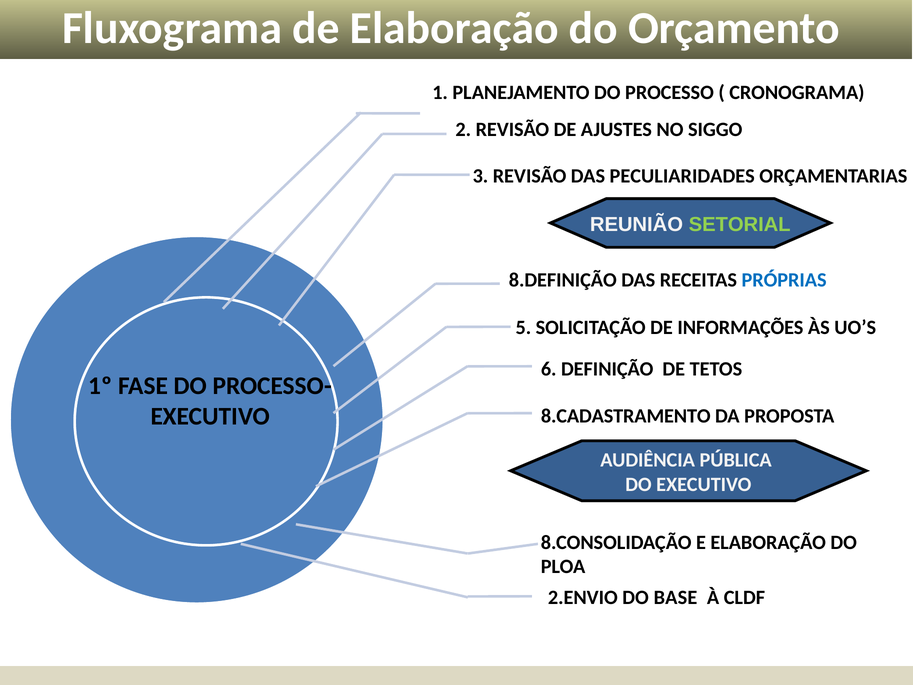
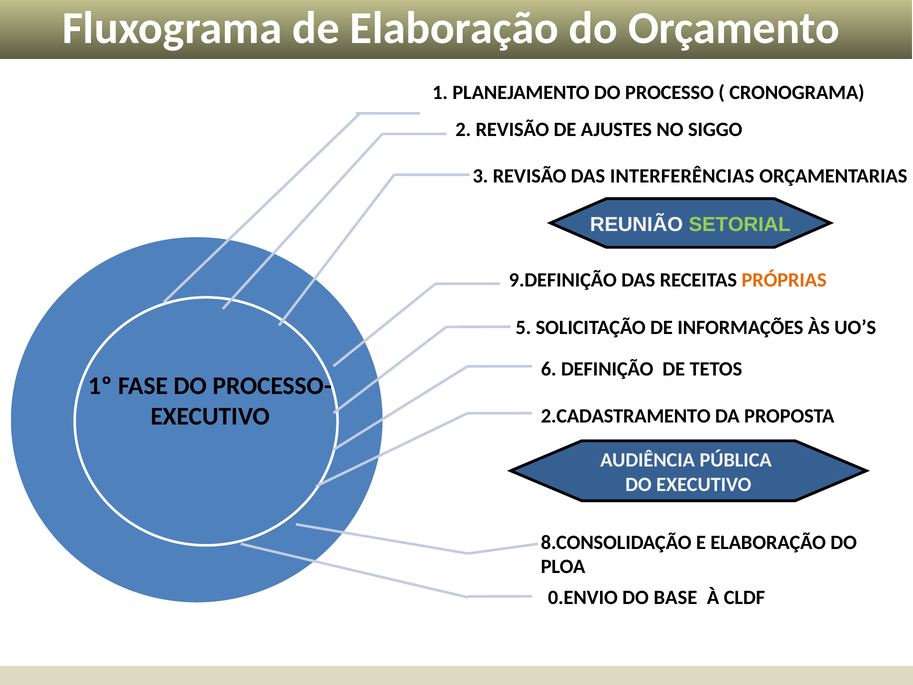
PECULIARIDADES: PECULIARIDADES -> INTERFERÊNCIAS
8.DEFINIÇÃO: 8.DEFINIÇÃO -> 9.DEFINIÇÃO
PRÓPRIAS colour: blue -> orange
8.CADASTRAMENTO: 8.CADASTRAMENTO -> 2.CADASTRAMENTO
2.ENVIO: 2.ENVIO -> 0.ENVIO
